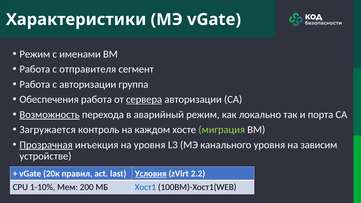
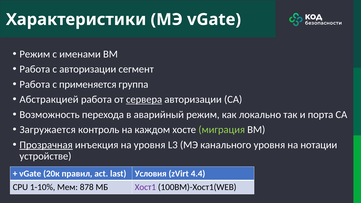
с отправителя: отправителя -> авторизации
с авторизации: авторизации -> применяется
Обеспечения: Обеспечения -> Абстракцией
Возможность underline: present -> none
зависим: зависим -> нотации
Условия underline: present -> none
2.2: 2.2 -> 4.4
200: 200 -> 878
Хост1 colour: blue -> purple
